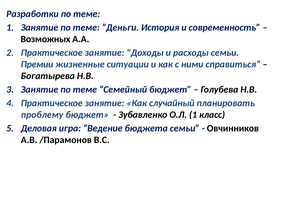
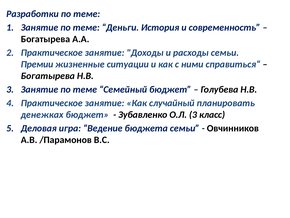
Возможных at (46, 39): Возможных -> Богатырева
проблему: проблему -> денежках
О.Л 1: 1 -> 3
